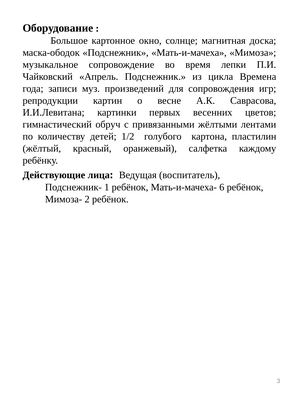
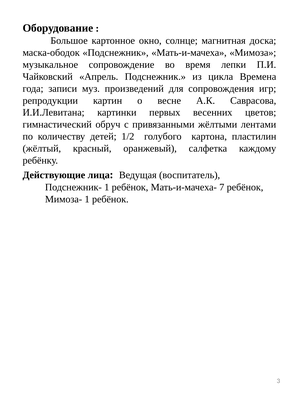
6: 6 -> 7
Мимоза- 2: 2 -> 1
